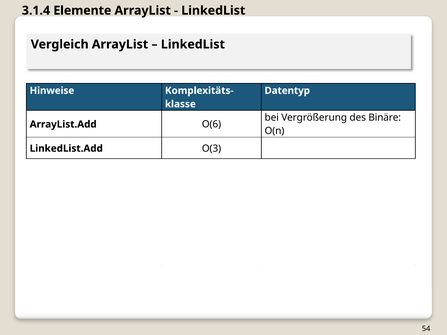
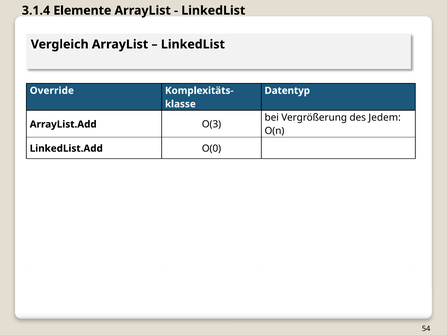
Hinweise: Hinweise -> Override
Binäre: Binäre -> Jedem
O(6: O(6 -> O(3
O(3: O(3 -> O(0
